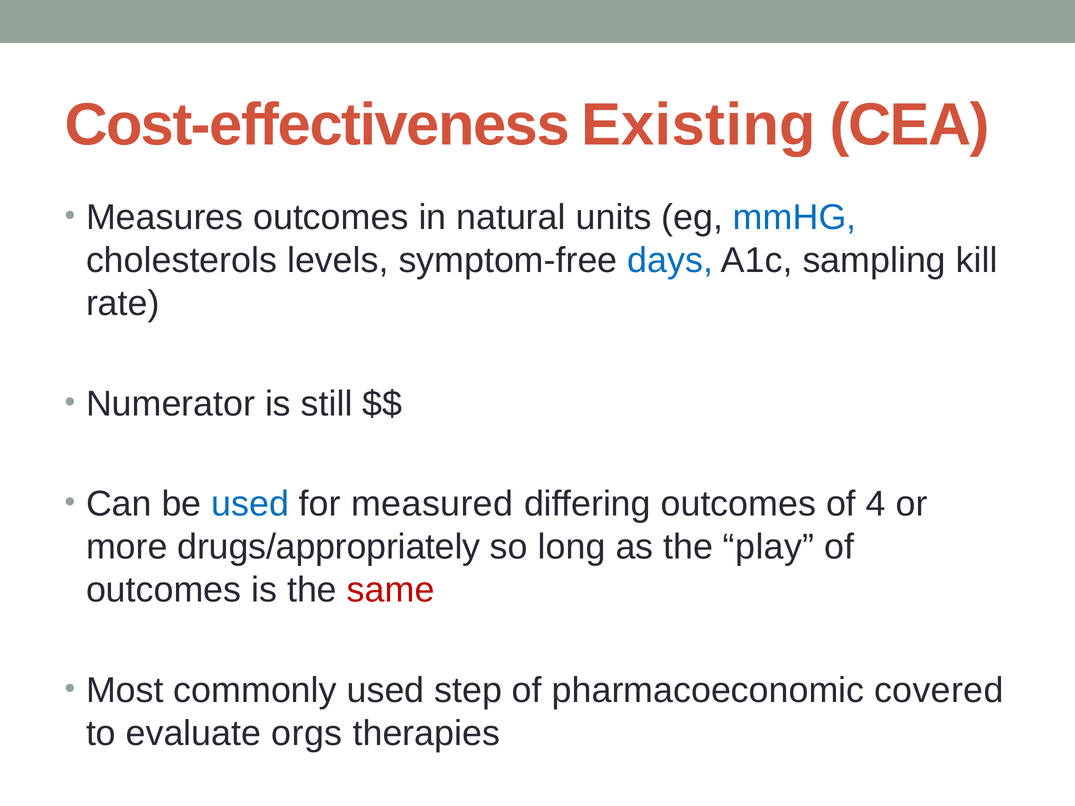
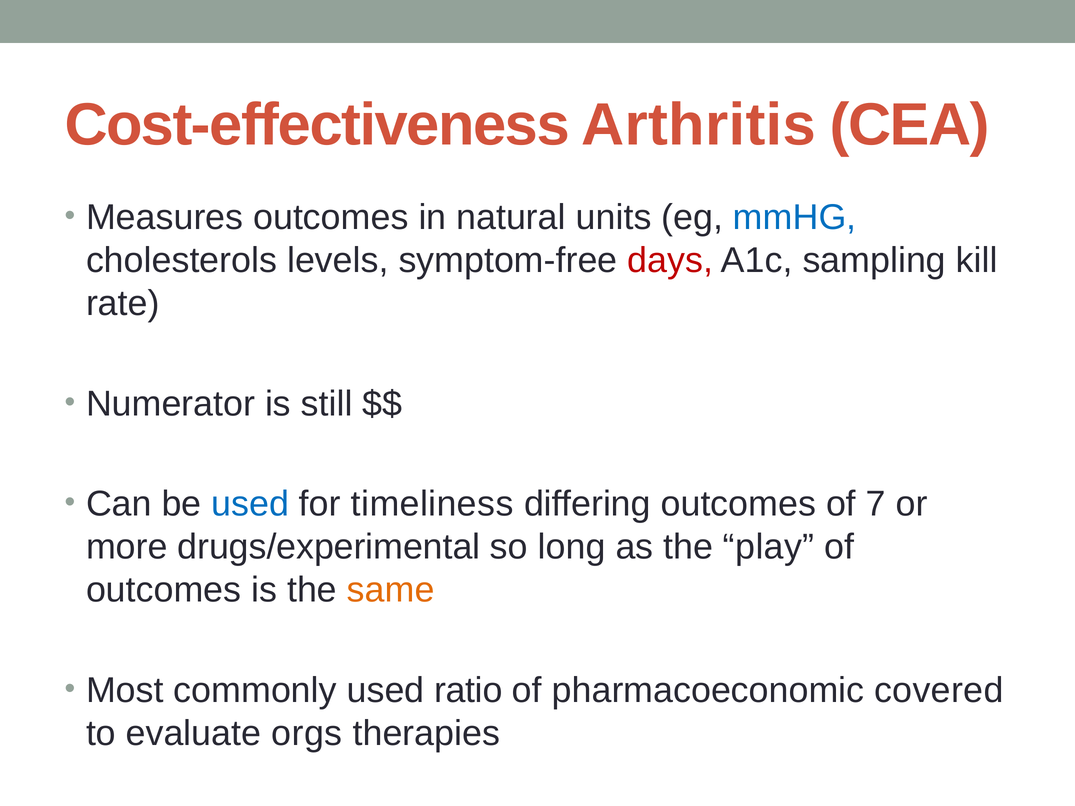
Existing: Existing -> Arthritis
days colour: blue -> red
measured: measured -> timeliness
4: 4 -> 7
drugs/appropriately: drugs/appropriately -> drugs/experimental
same colour: red -> orange
step: step -> ratio
